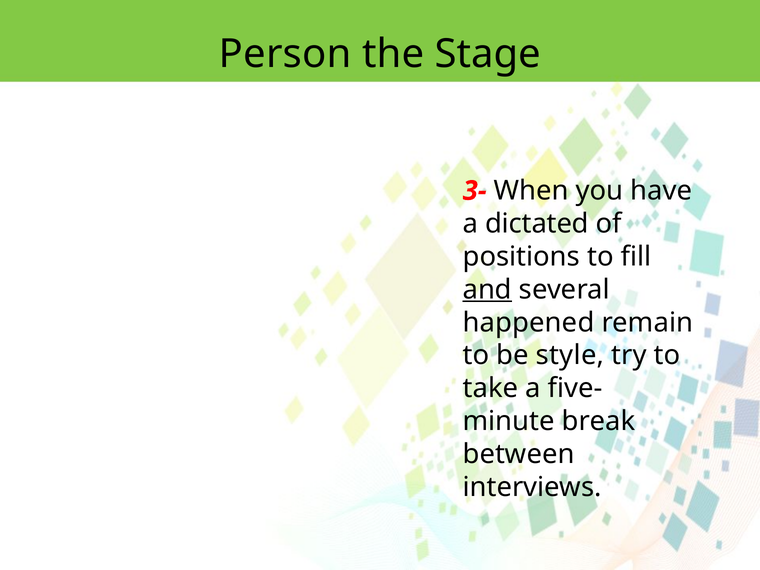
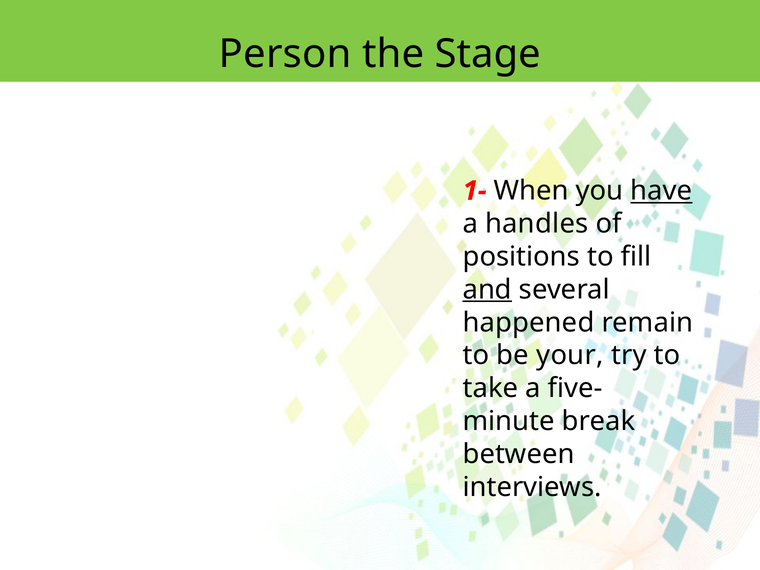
3-: 3- -> 1-
have underline: none -> present
dictated: dictated -> handles
style: style -> your
